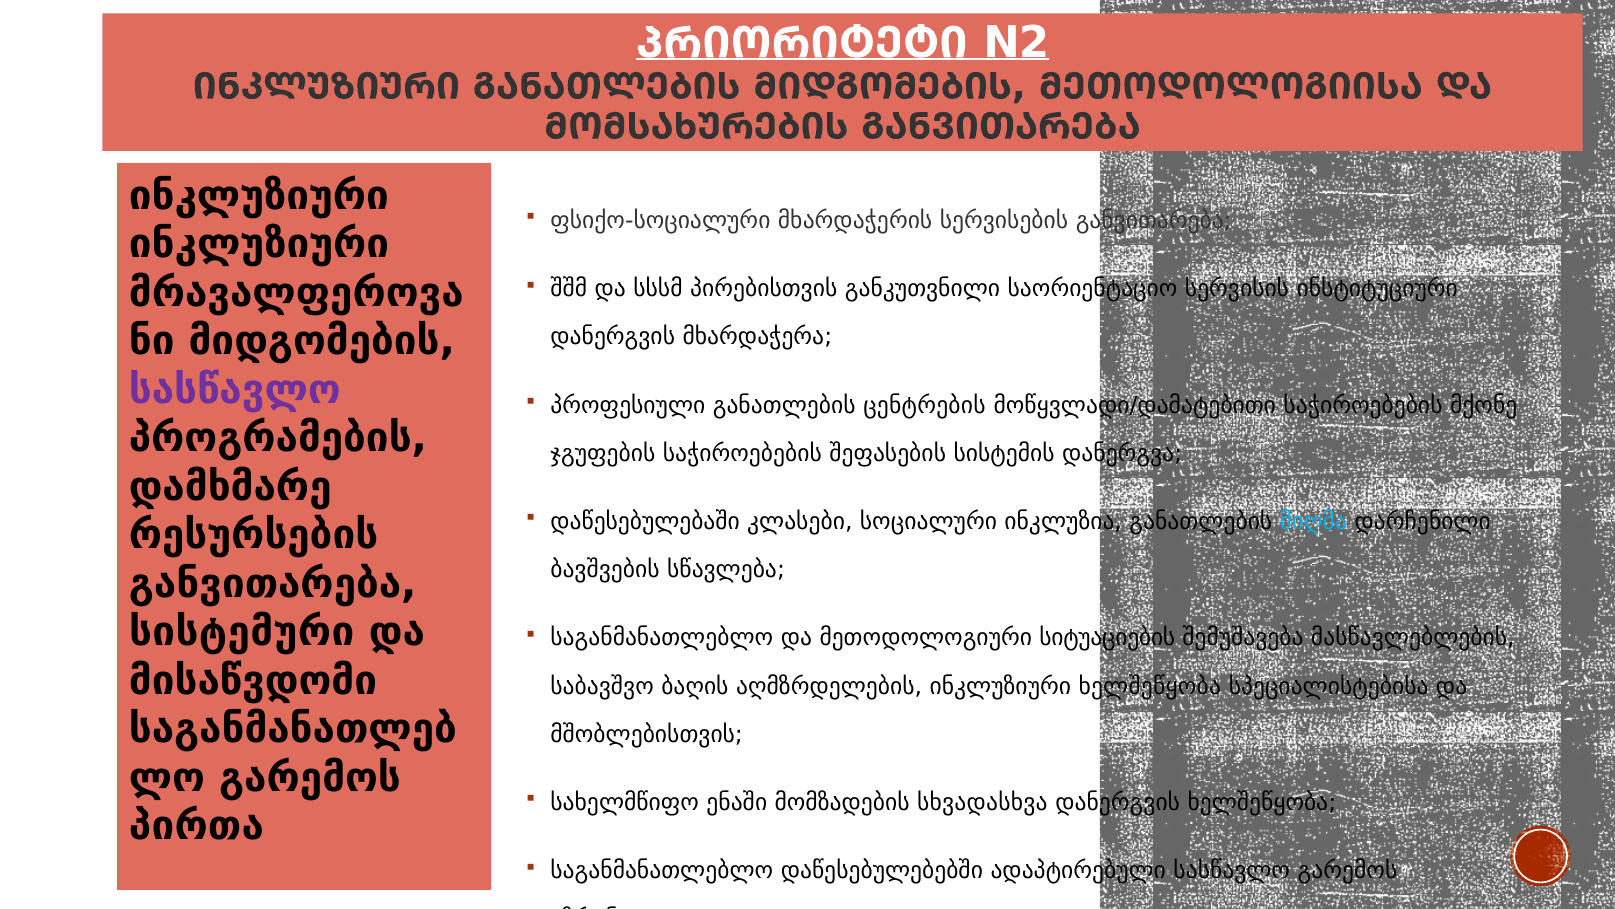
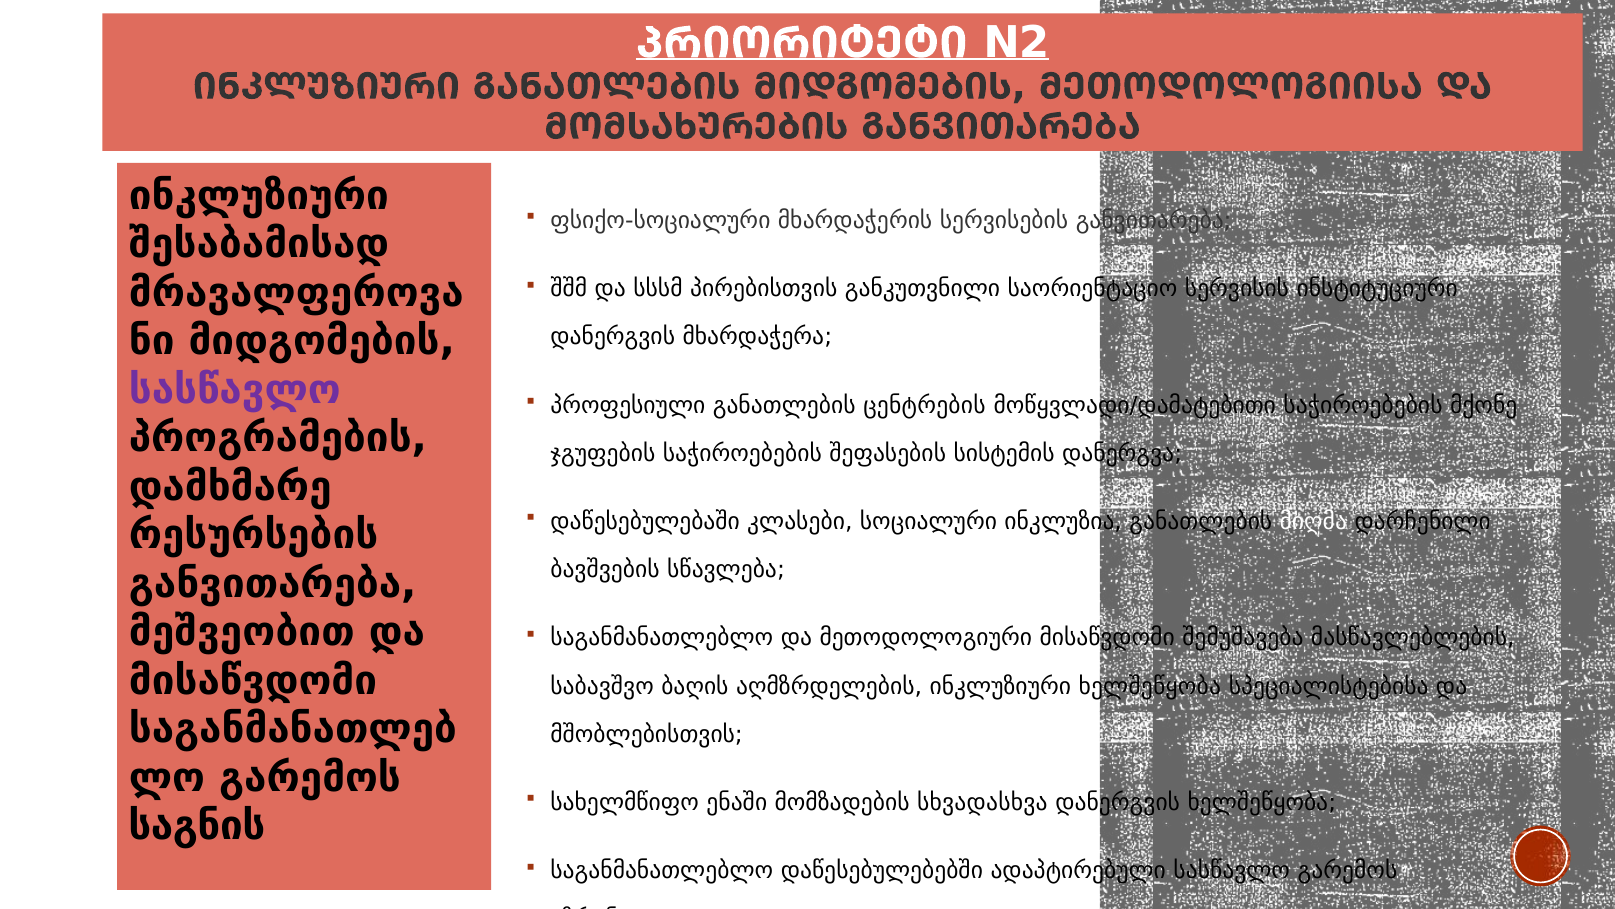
ინკლუზიური at (259, 244): ინკლუზიური -> შესაბამისად
მიღმა colour: light blue -> white
სისტემური: სისტემური -> მეშვეობით
მეთოდოლოგიური სიტუაციების: სიტუაციების -> მისაწვდომი
პირთა: პირთა -> საგნის
